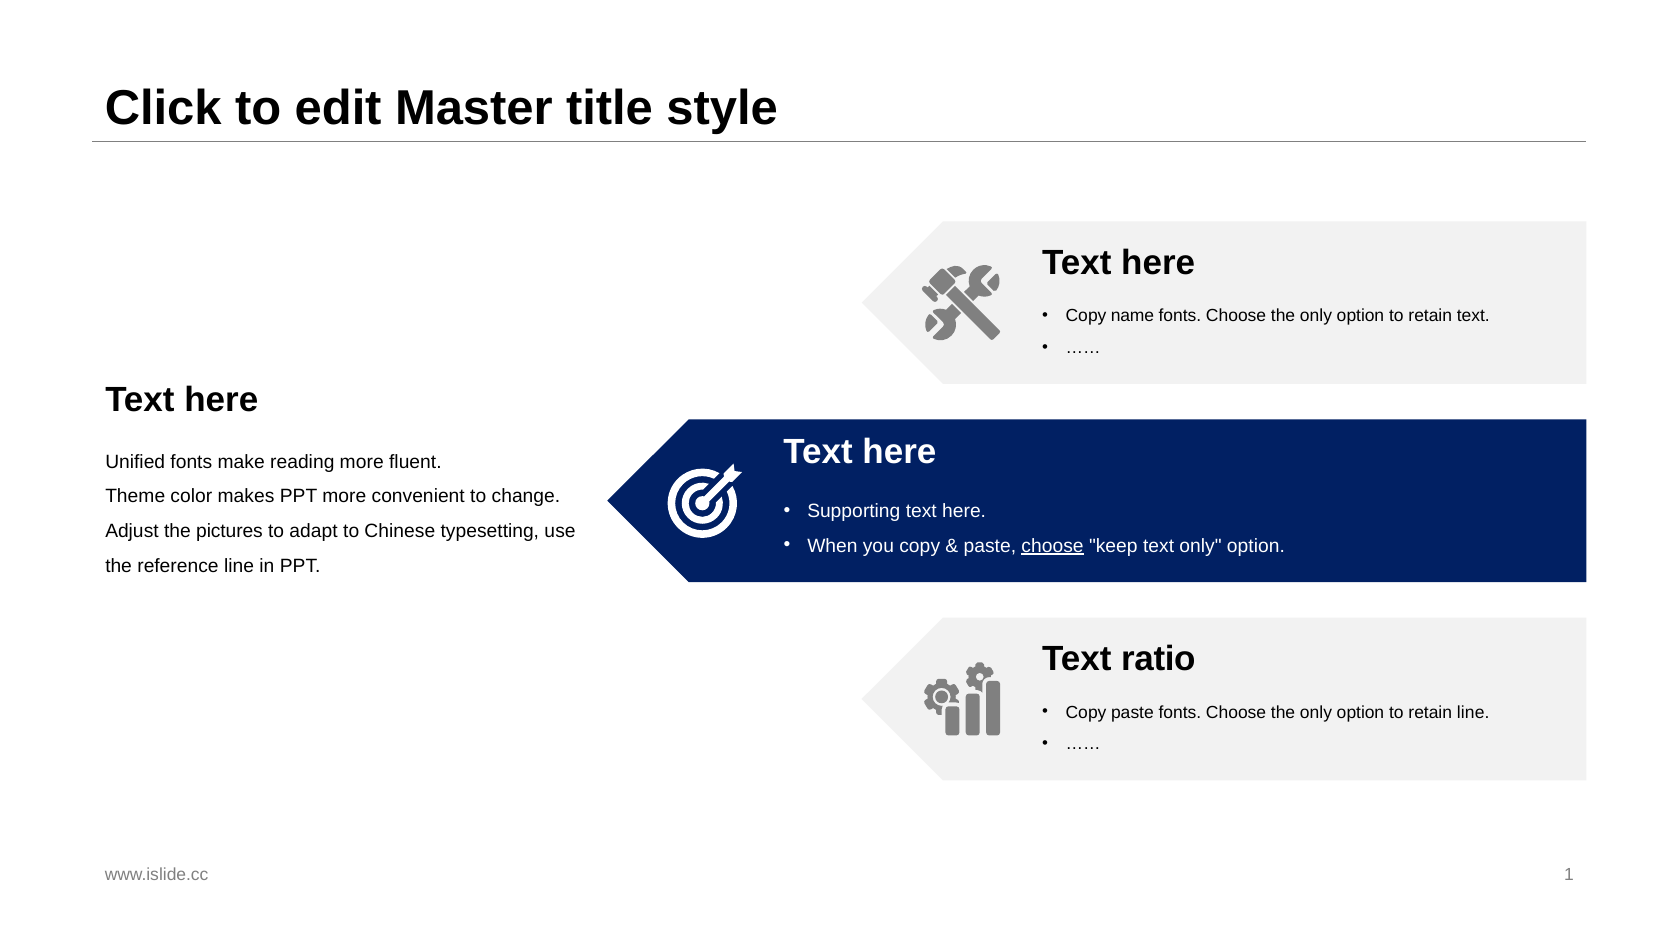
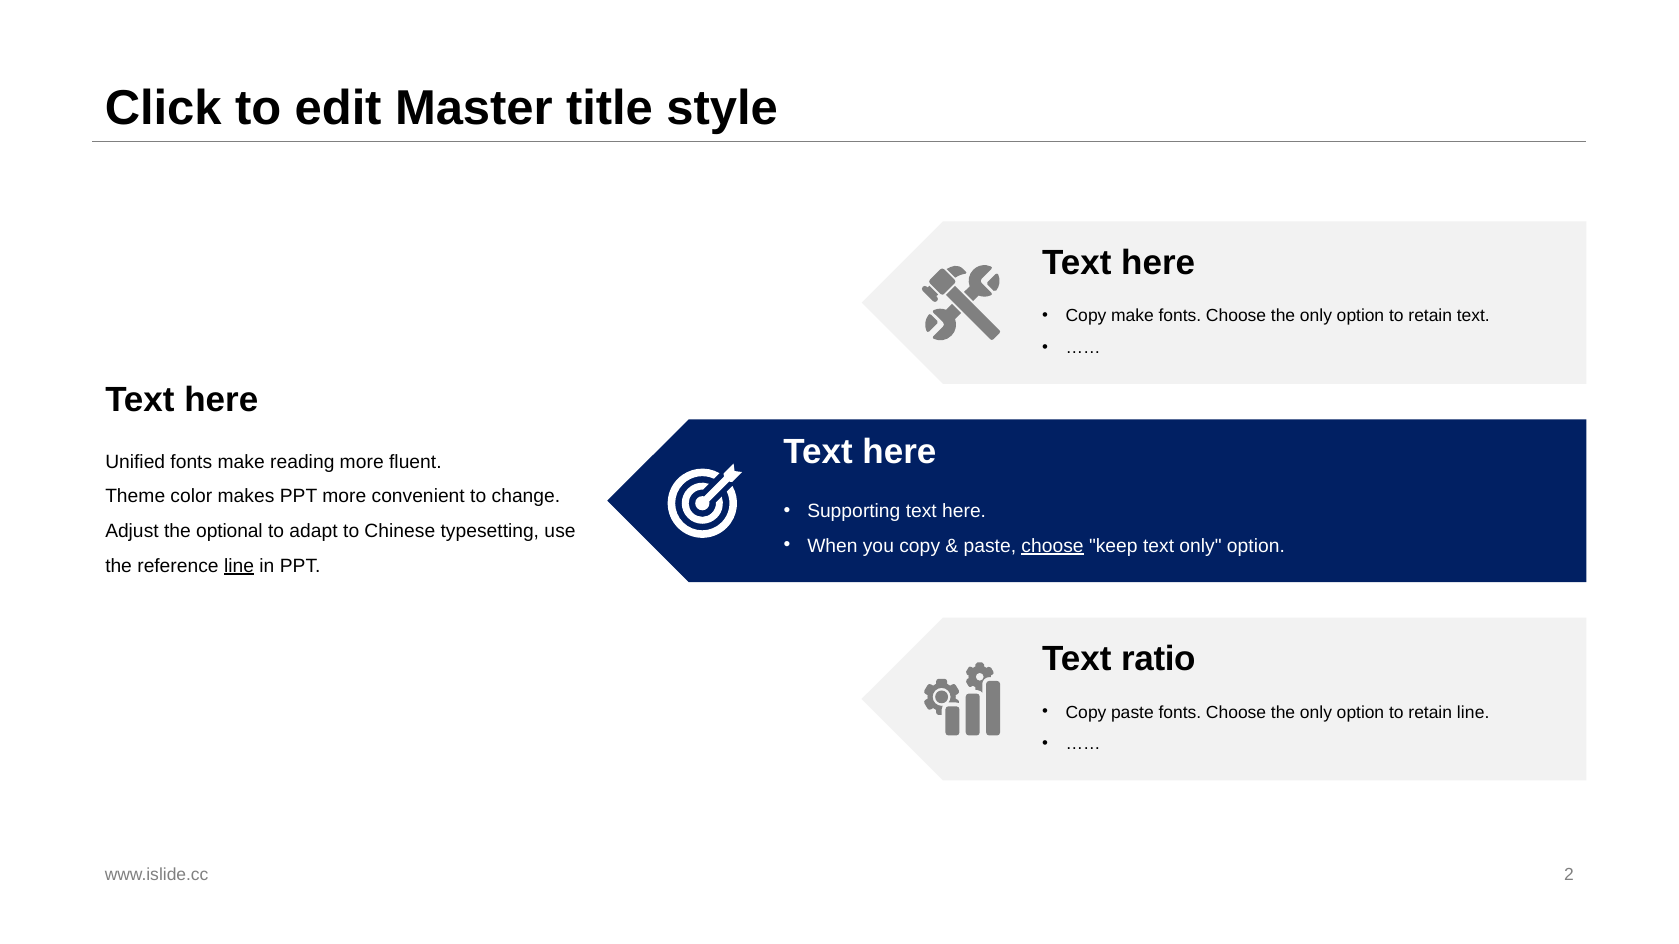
Copy name: name -> make
pictures: pictures -> optional
line at (239, 566) underline: none -> present
1: 1 -> 2
